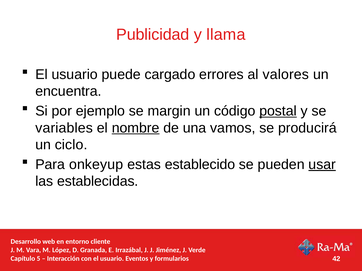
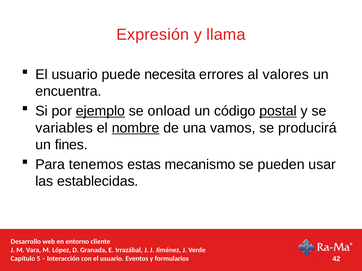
Publicidad: Publicidad -> Expresión
cargado: cargado -> necesita
ejemplo underline: none -> present
margin: margin -> onload
ciclo: ciclo -> fines
onkeyup: onkeyup -> tenemos
establecido: establecido -> mecanismo
usar underline: present -> none
